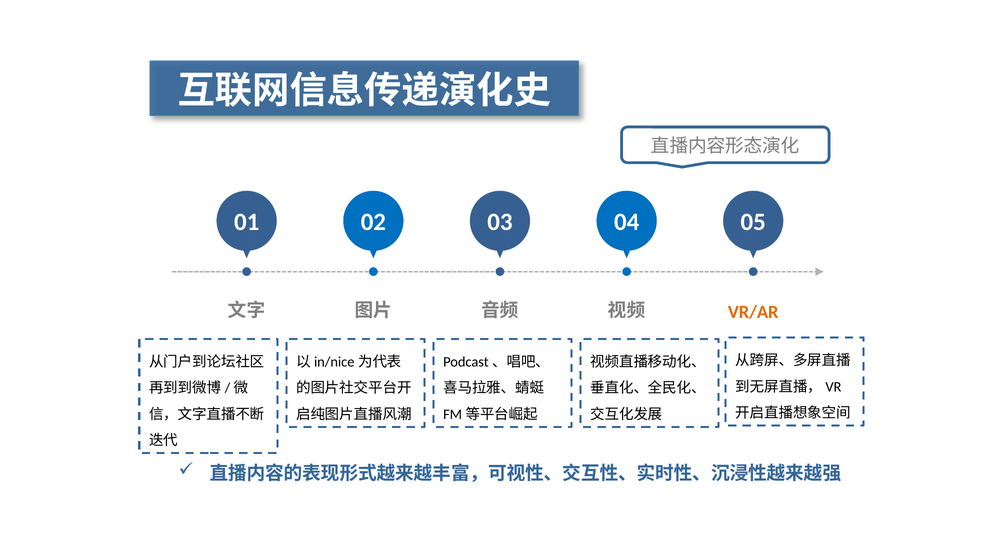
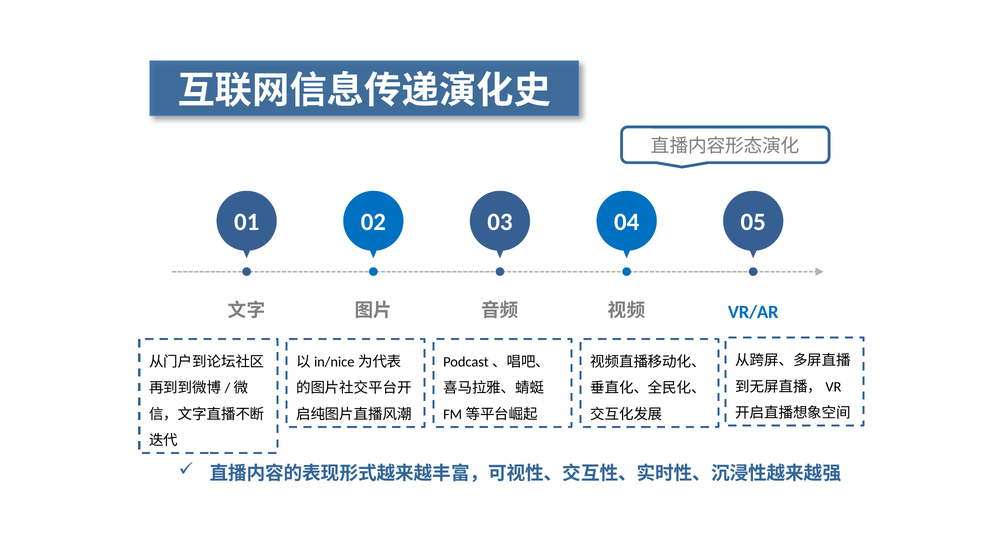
VR/AR colour: orange -> blue
